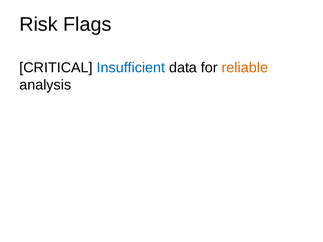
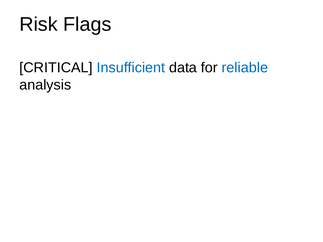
reliable colour: orange -> blue
